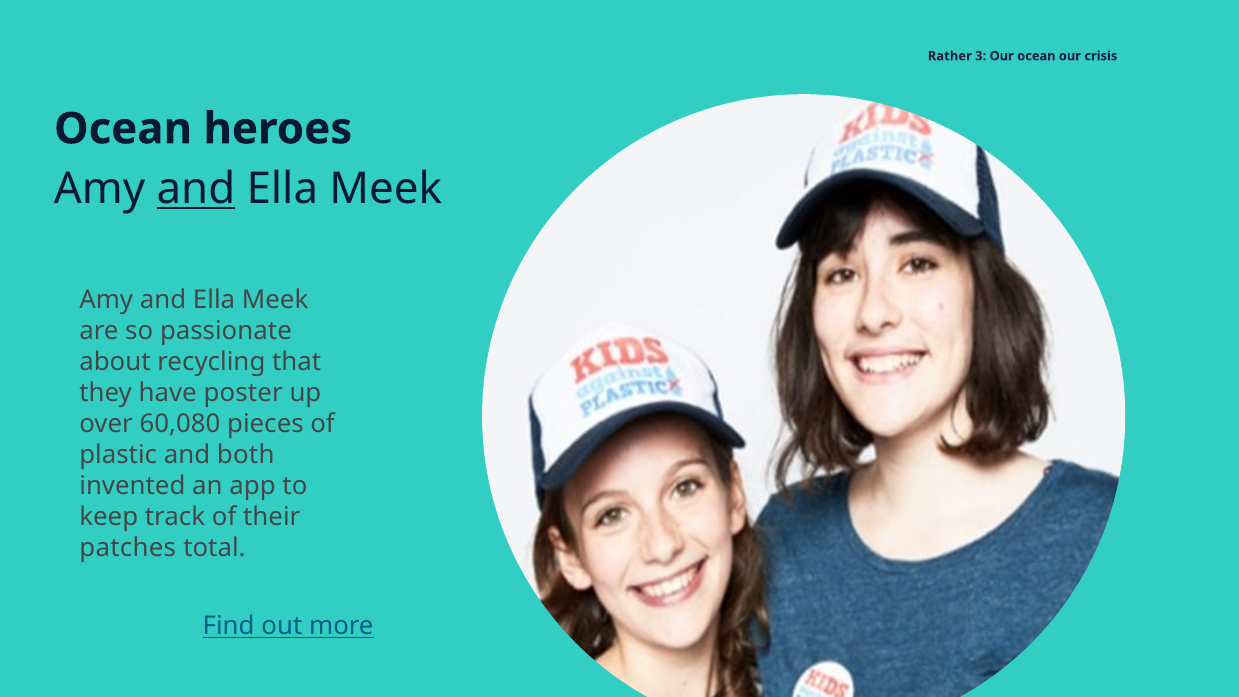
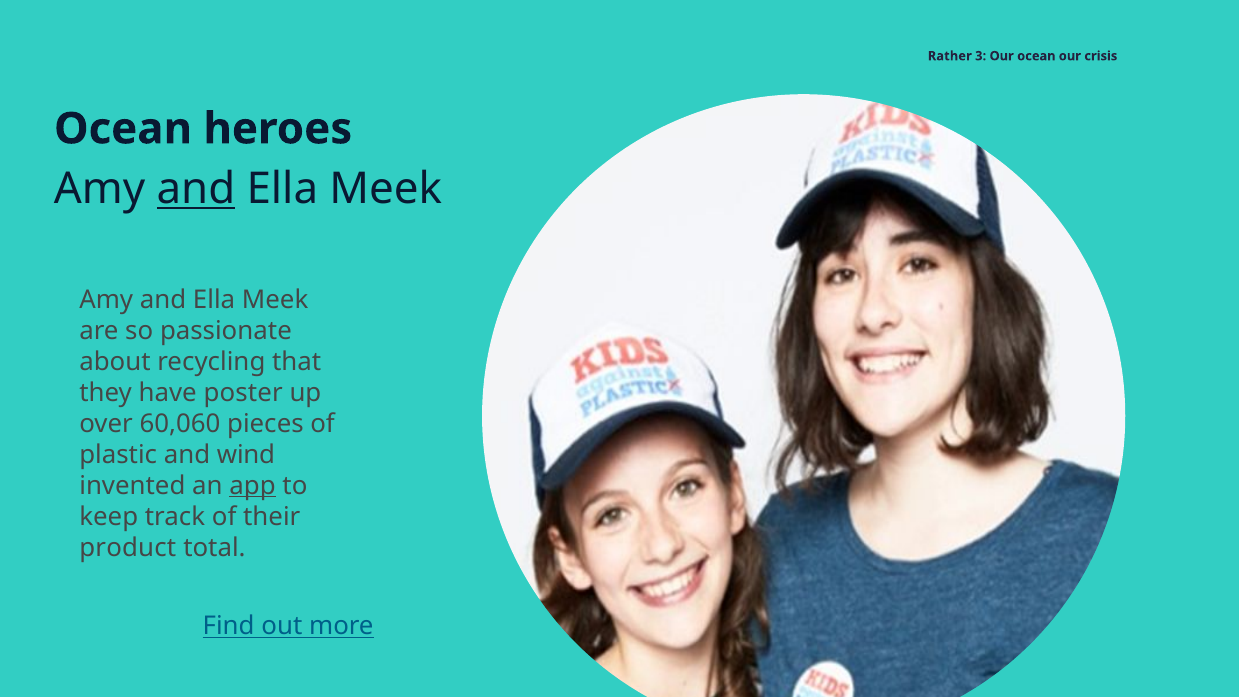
60,080: 60,080 -> 60,060
both: both -> wind
app underline: none -> present
patches: patches -> product
